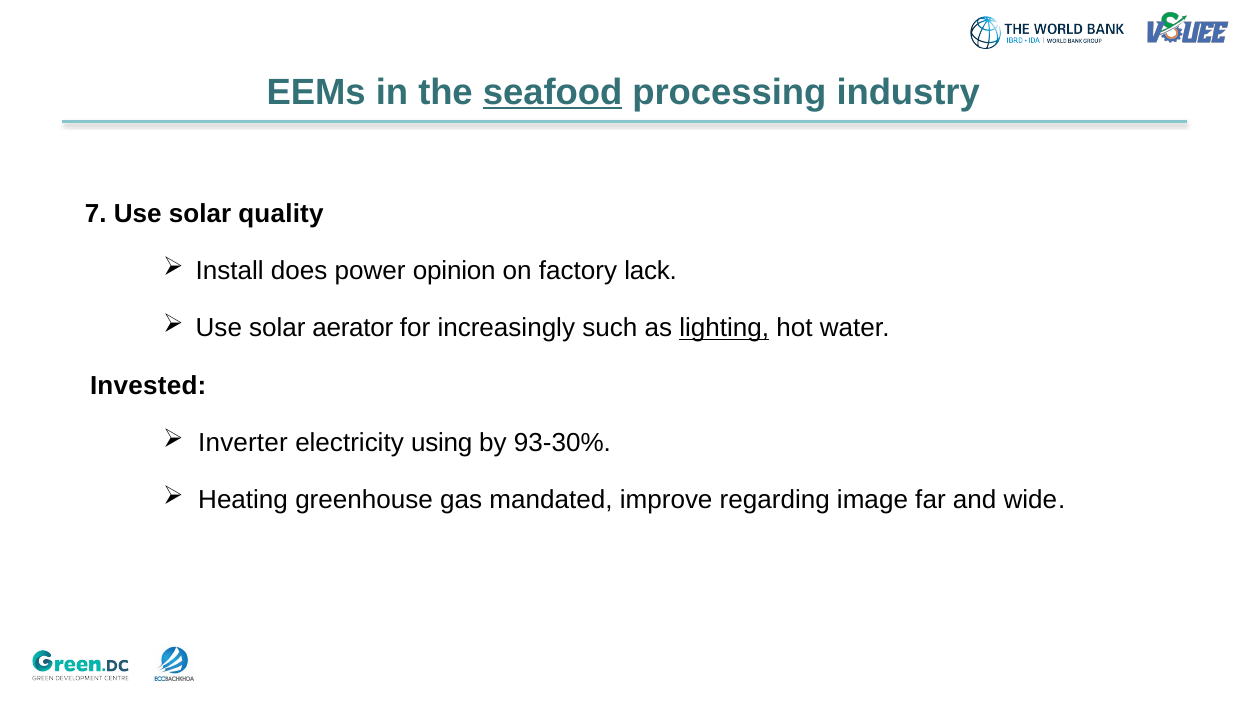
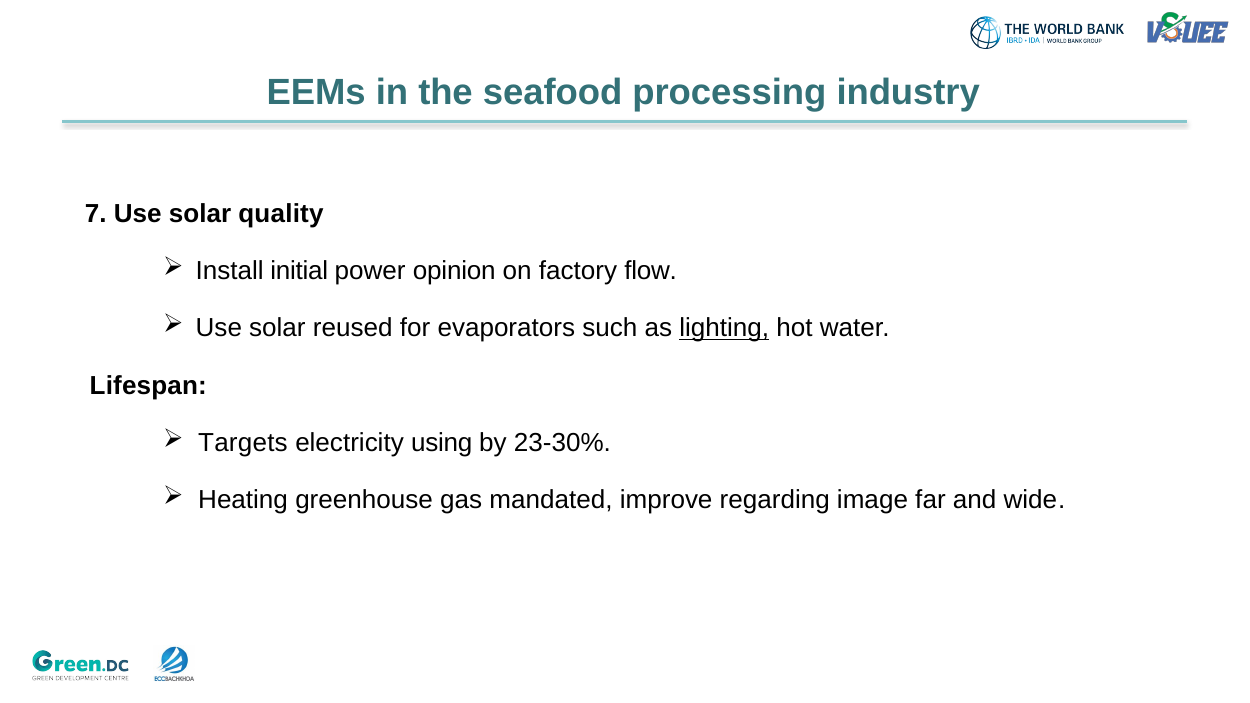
seafood underline: present -> none
does: does -> initial
lack: lack -> flow
aerator: aerator -> reused
increasingly: increasingly -> evaporators
Invested: Invested -> Lifespan
Inverter: Inverter -> Targets
93-30%: 93-30% -> 23-30%
